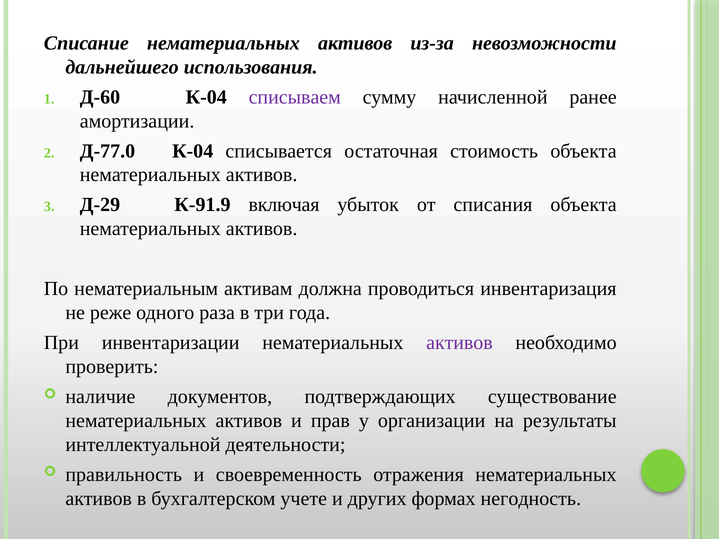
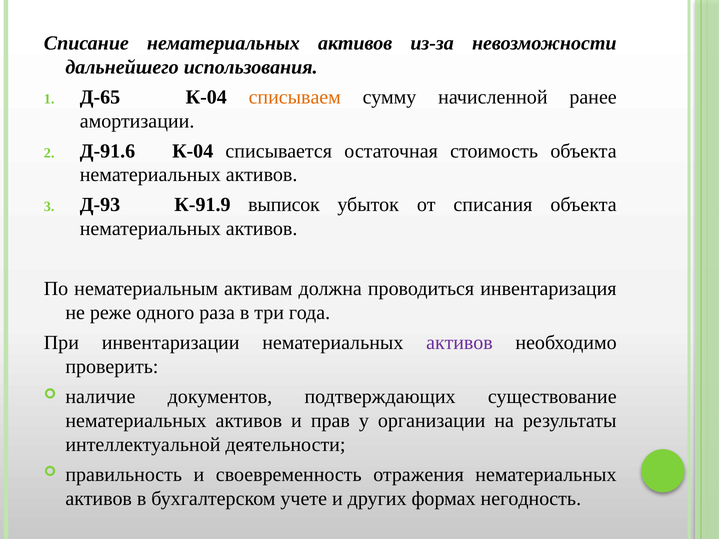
Д-60: Д-60 -> Д-65
списываем colour: purple -> orange
Д-77.0: Д-77.0 -> Д-91.6
Д-29: Д-29 -> Д-93
включая: включая -> выписок
